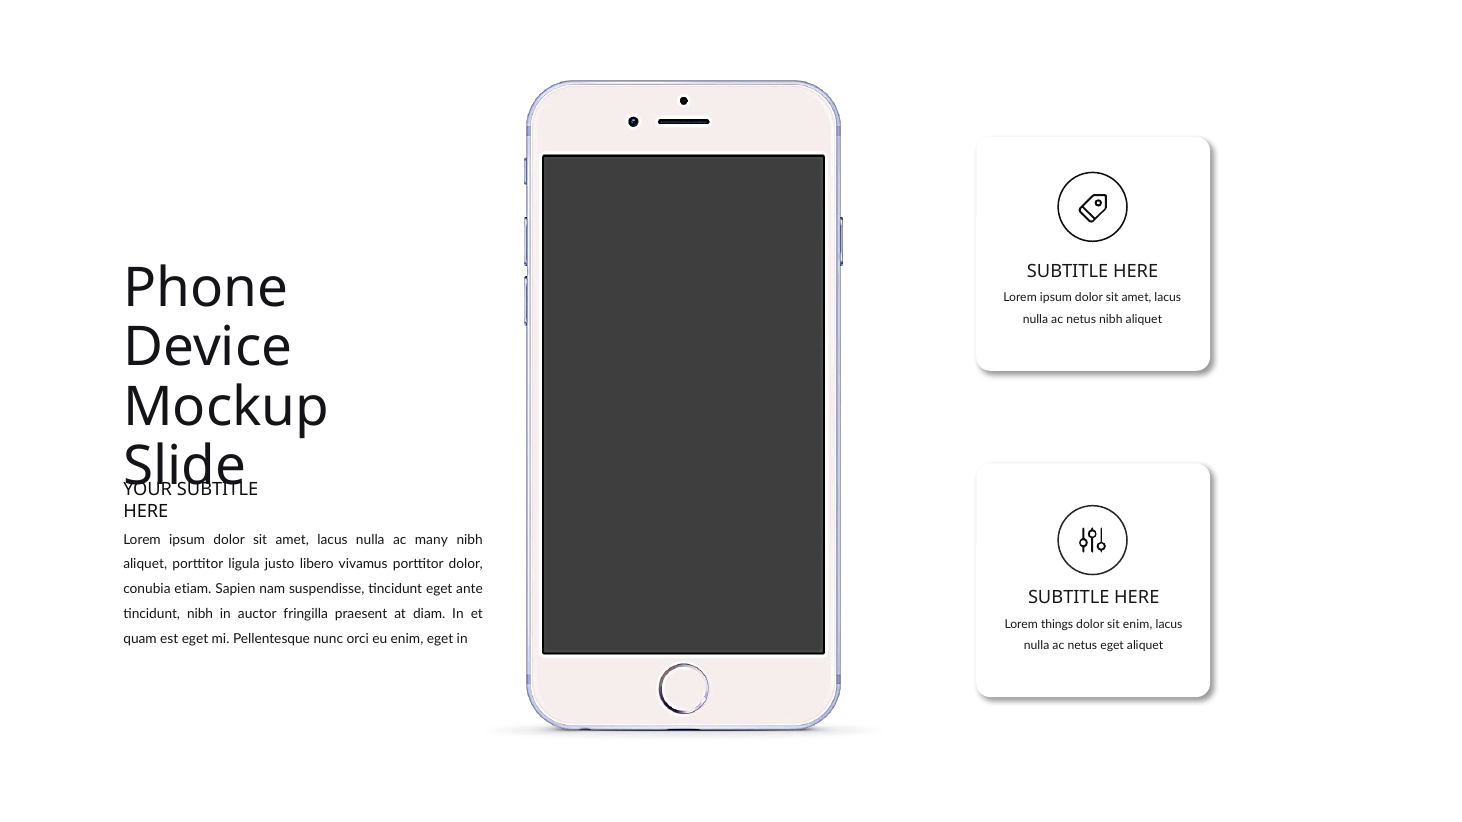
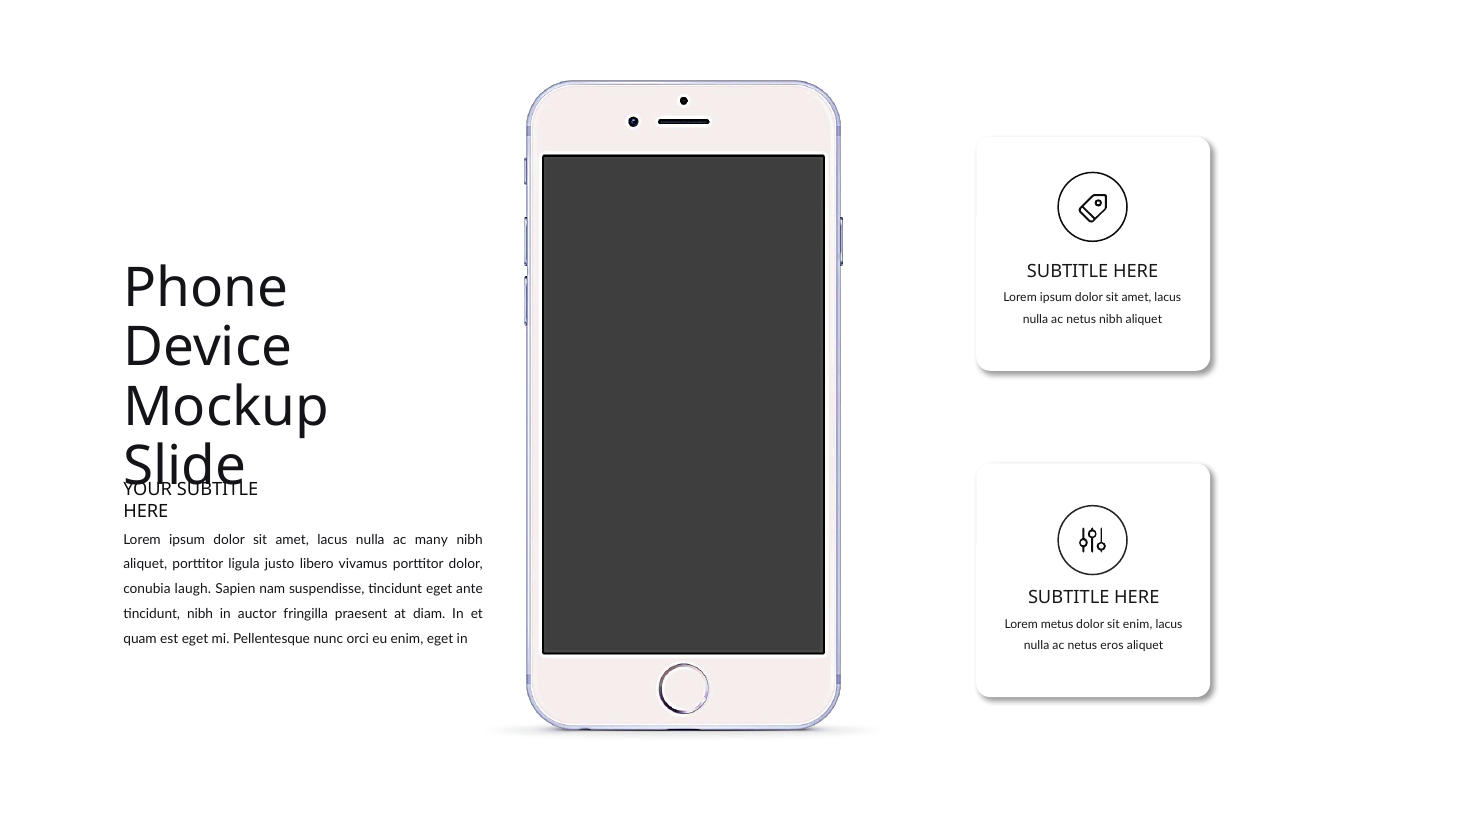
etiam: etiam -> laugh
things: things -> metus
netus eget: eget -> eros
